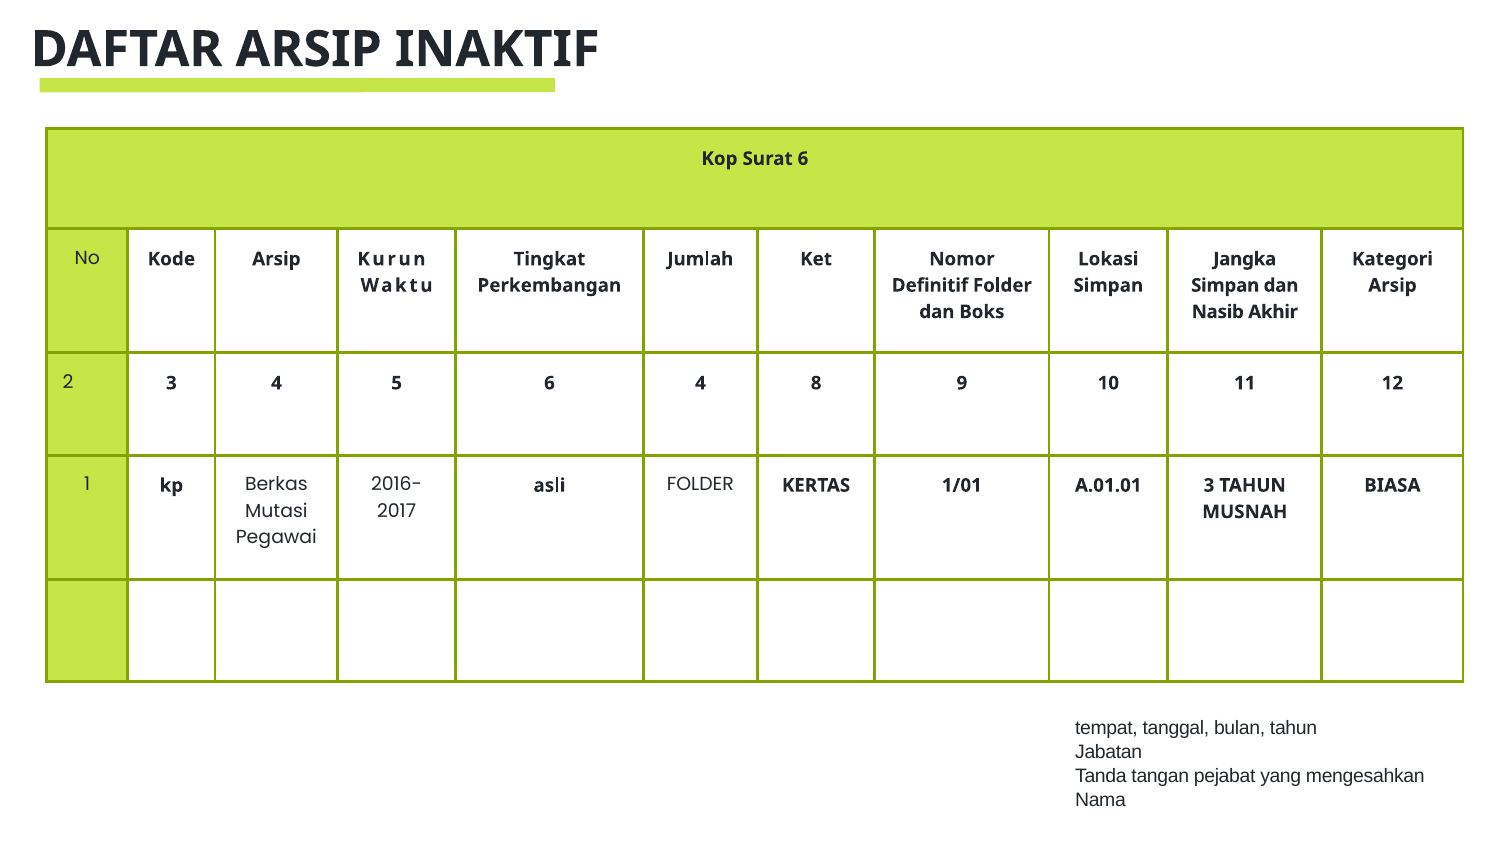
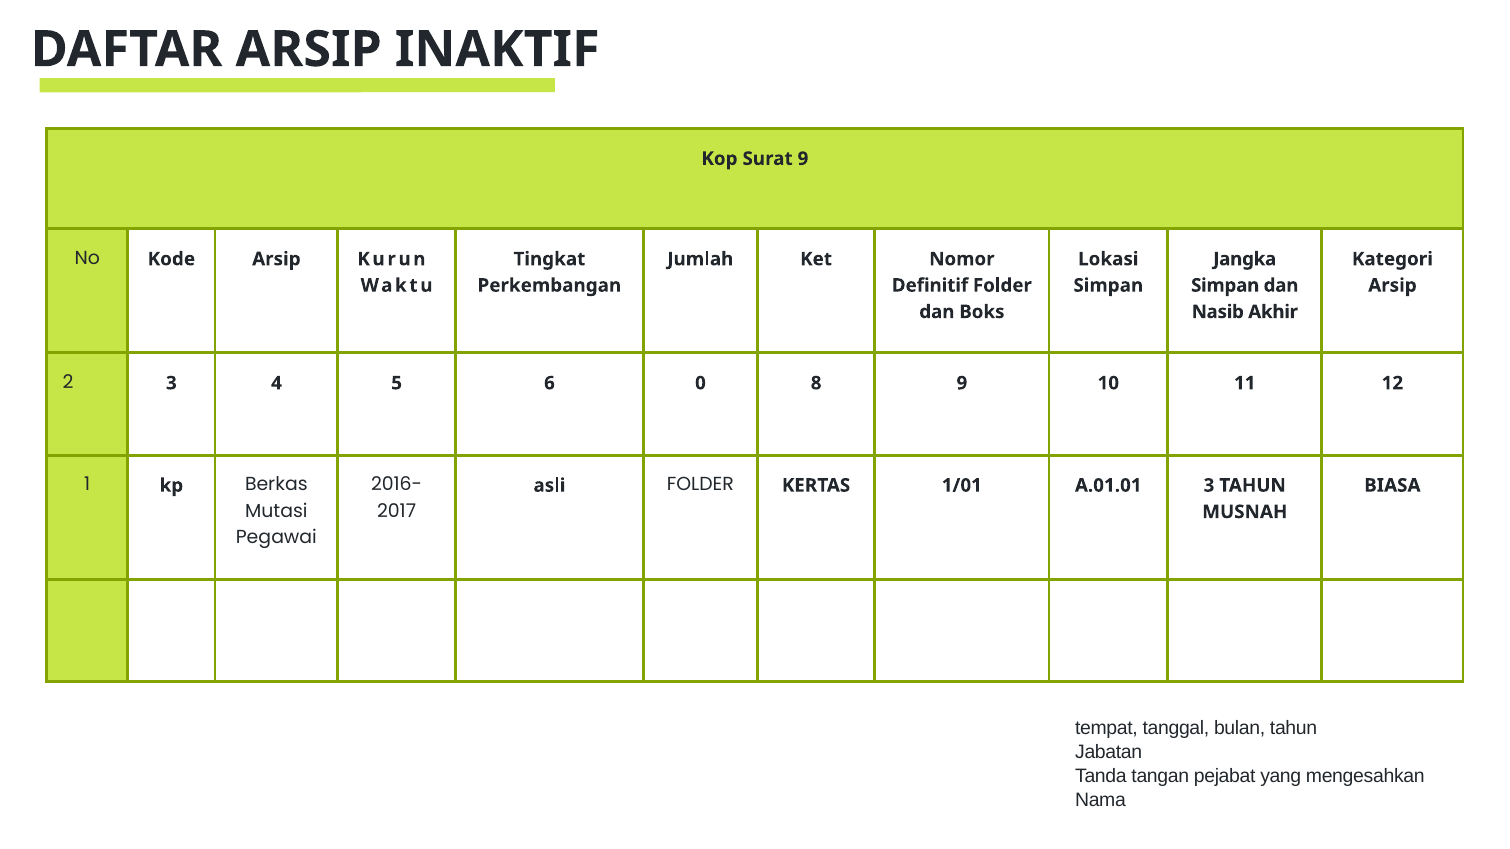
Surat 6: 6 -> 9
6 4: 4 -> 0
